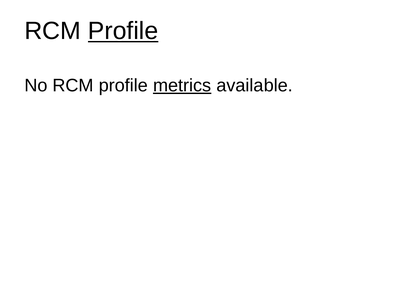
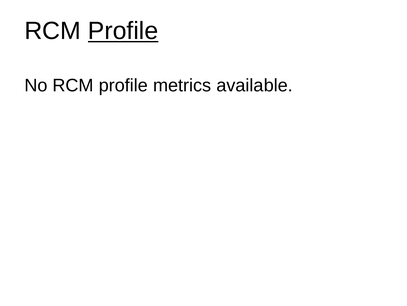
metrics underline: present -> none
